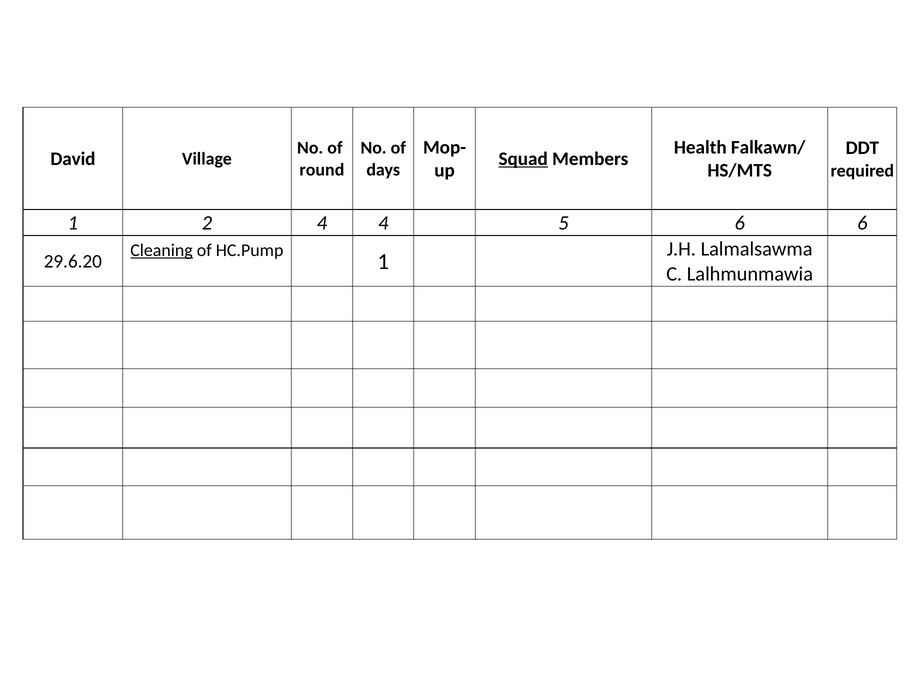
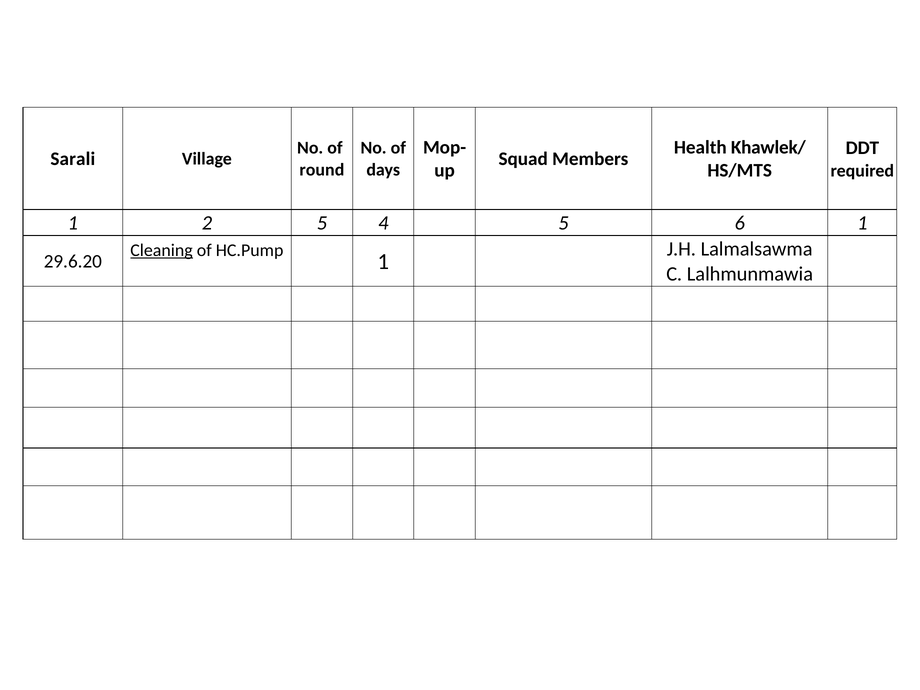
Falkawn/: Falkawn/ -> Khawlek/
David: David -> Sarali
Squad underline: present -> none
2 4: 4 -> 5
6 6: 6 -> 1
